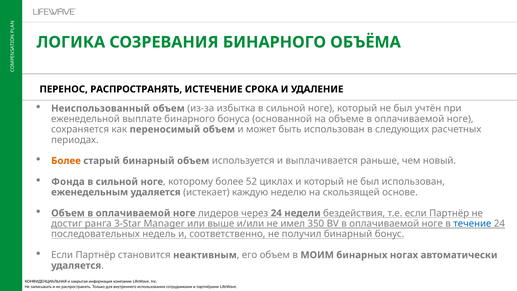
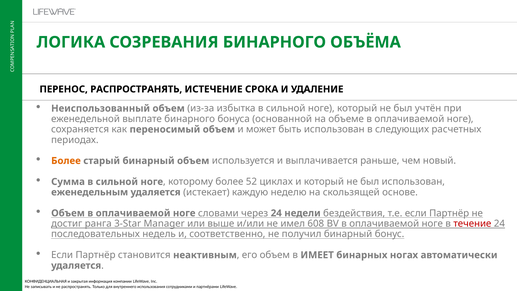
Фонда: Фонда -> Сумма
лидеров: лидеров -> словами
350: 350 -> 608
течение colour: blue -> red
МОИМ: МОИМ -> ИМЕЕТ
